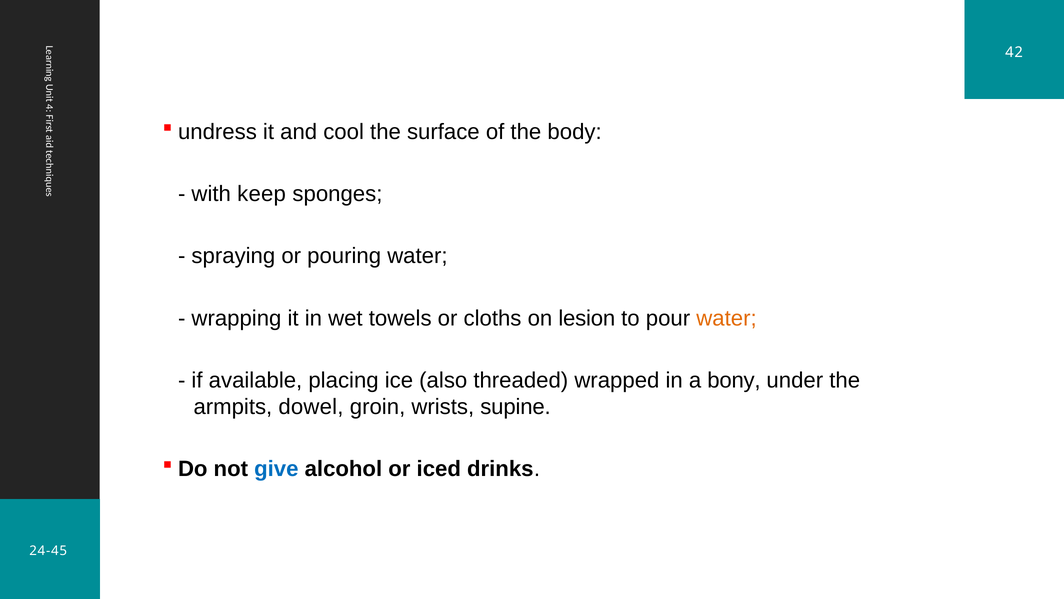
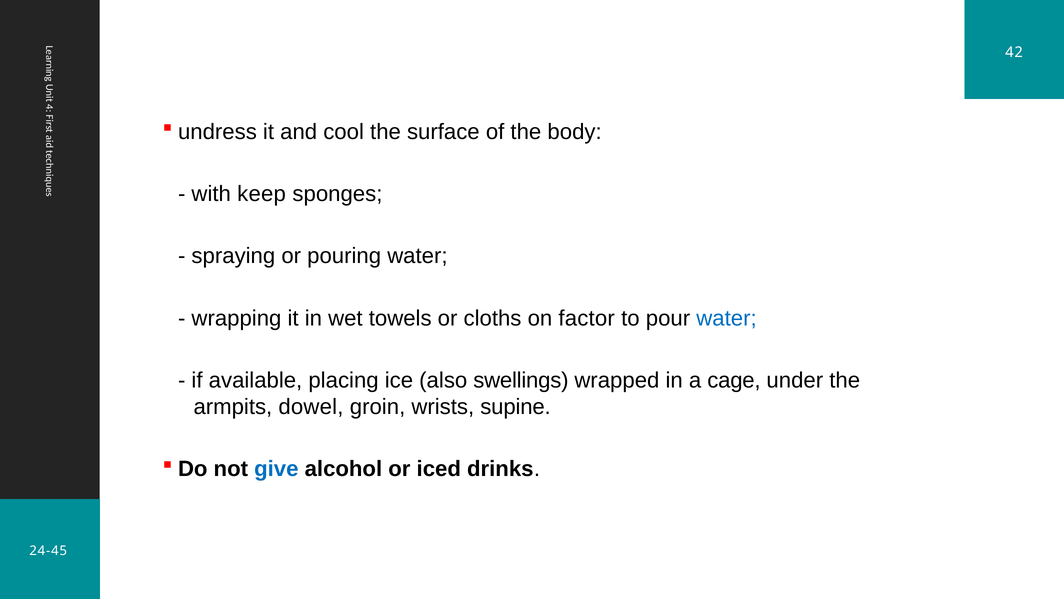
lesion: lesion -> factor
water at (726, 318) colour: orange -> blue
threaded: threaded -> swellings
bony: bony -> cage
